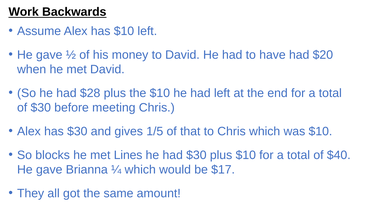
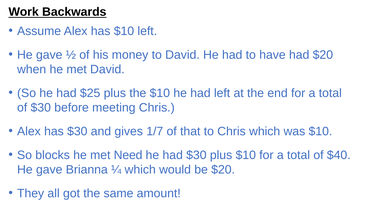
$28: $28 -> $25
1/5: 1/5 -> 1/7
Lines: Lines -> Need
be $17: $17 -> $20
